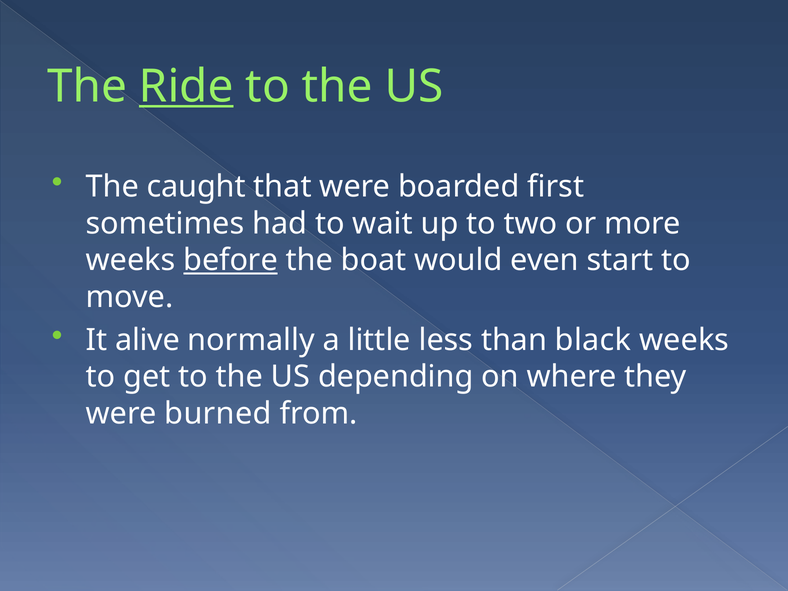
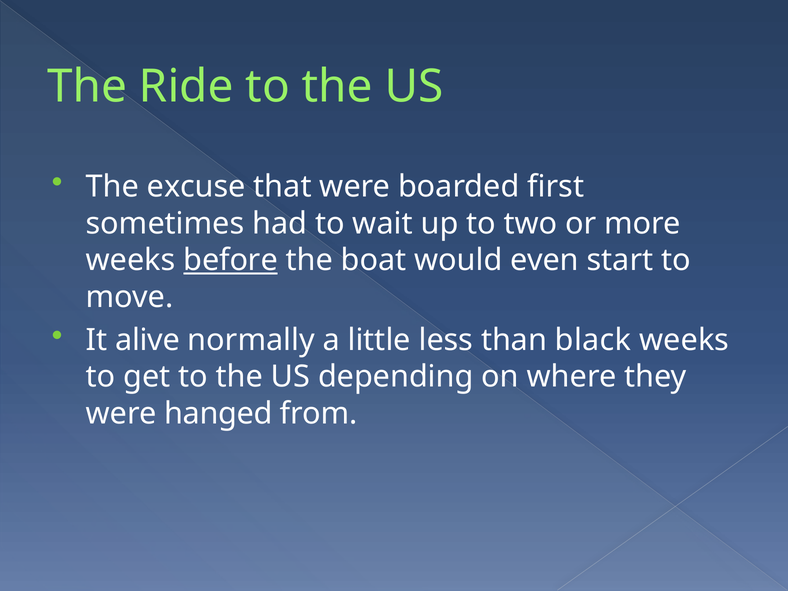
Ride underline: present -> none
caught: caught -> excuse
burned: burned -> hanged
